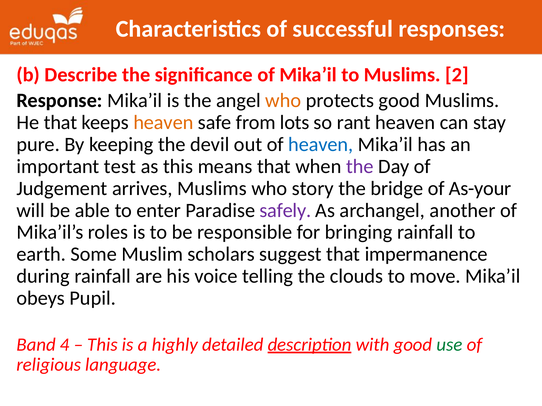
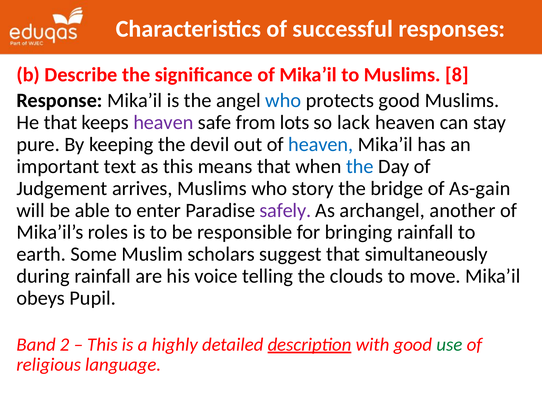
2: 2 -> 8
who at (283, 101) colour: orange -> blue
heaven at (163, 123) colour: orange -> purple
rant: rant -> lack
test: test -> text
the at (360, 167) colour: purple -> blue
As-your: As-your -> As-gain
impermanence: impermanence -> simultaneously
4: 4 -> 2
